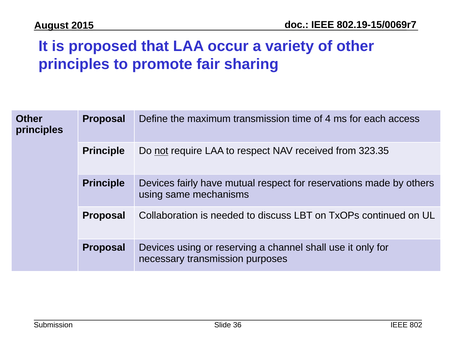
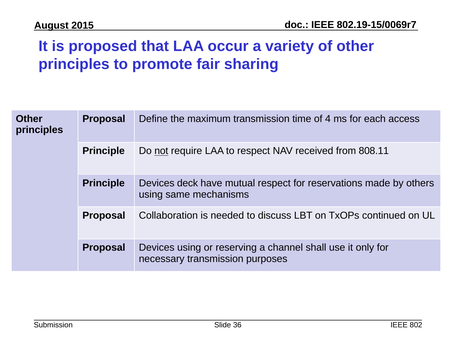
323.35: 323.35 -> 808.11
fairly: fairly -> deck
